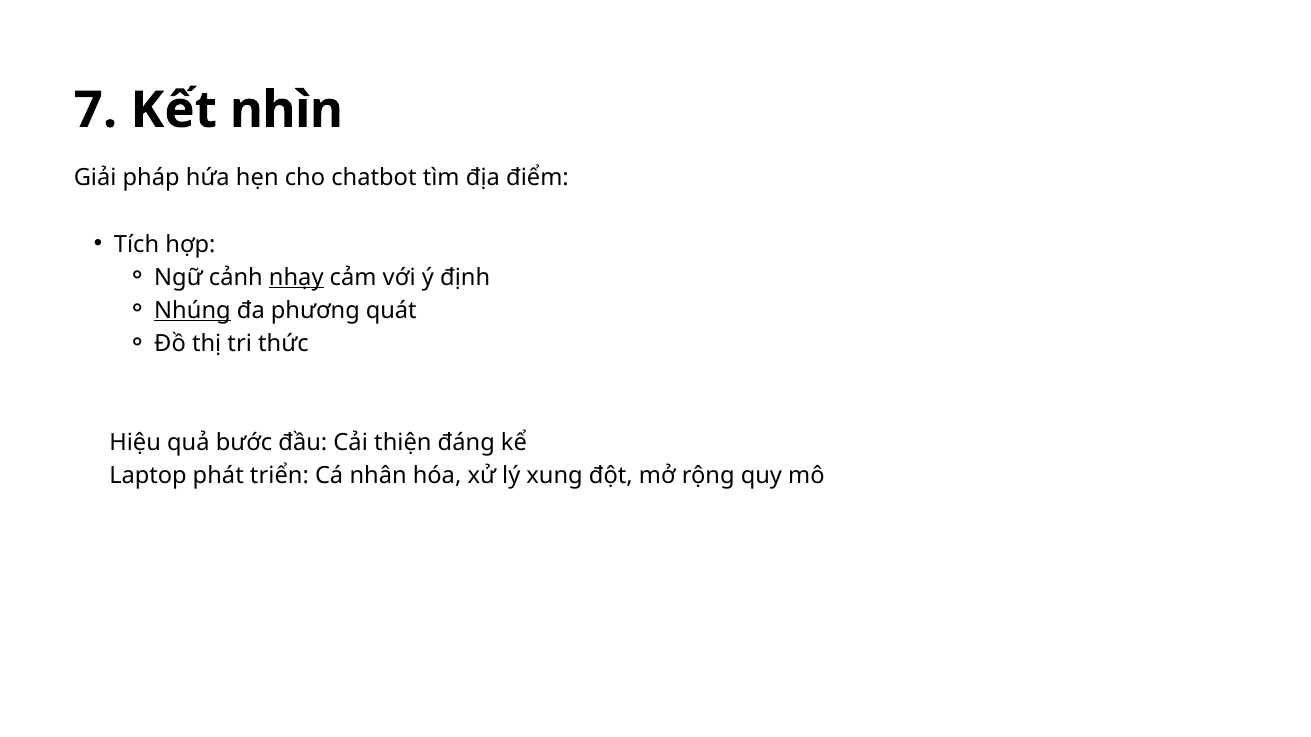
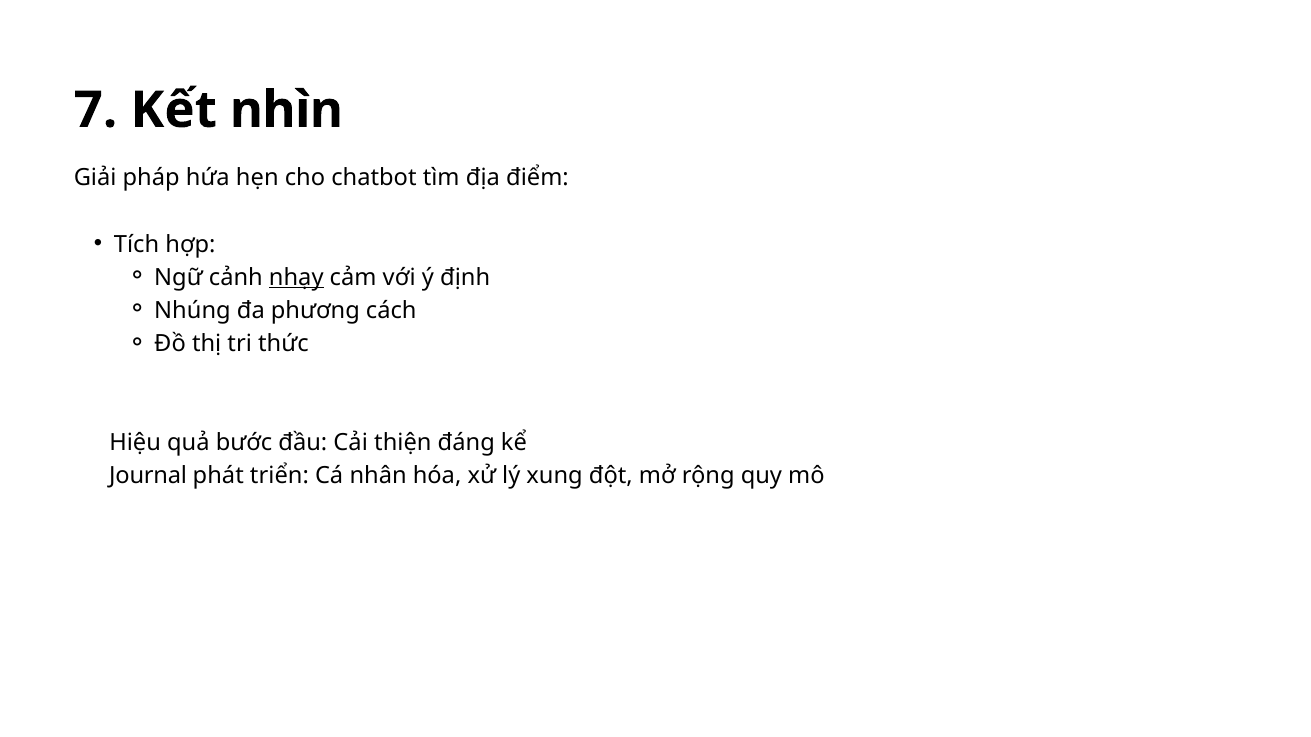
Nhúng underline: present -> none
quát: quát -> cách
Laptop: Laptop -> Journal
